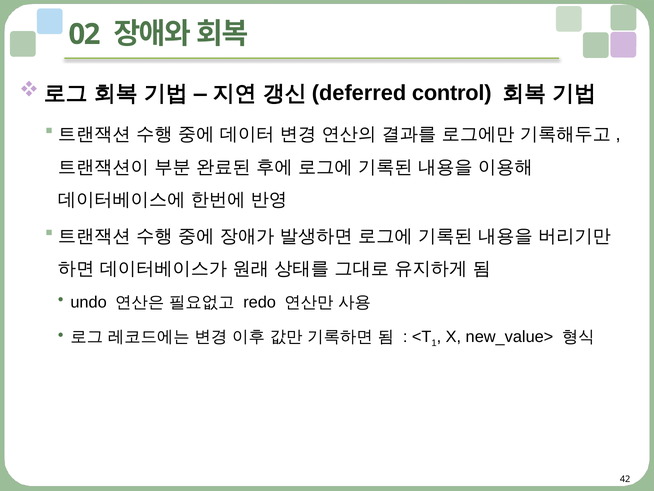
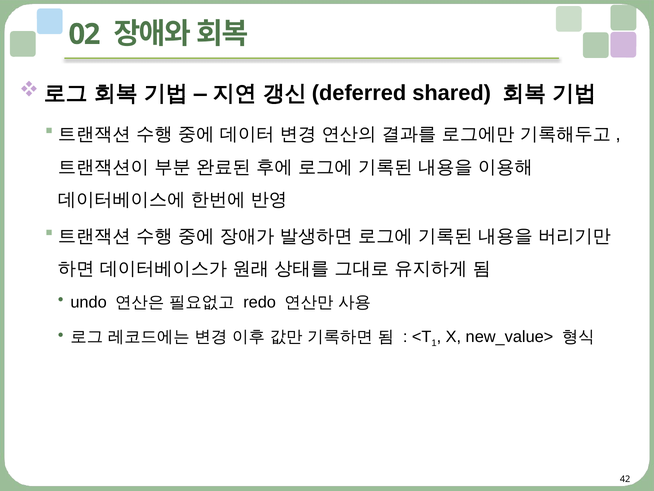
control: control -> shared
